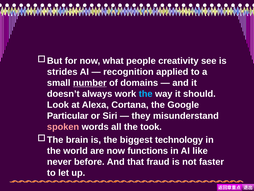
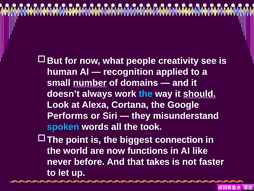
strides: strides -> human
should underline: none -> present
Particular: Particular -> Performs
spoken colour: pink -> light blue
brain: brain -> point
technology: technology -> connection
fraud: fraud -> takes
